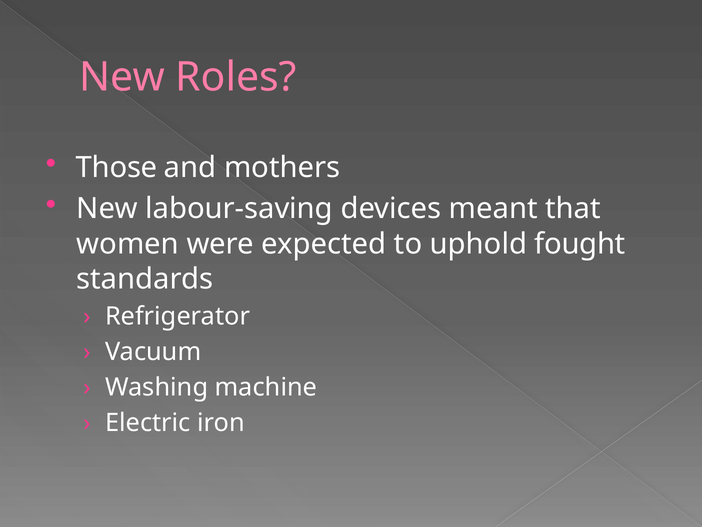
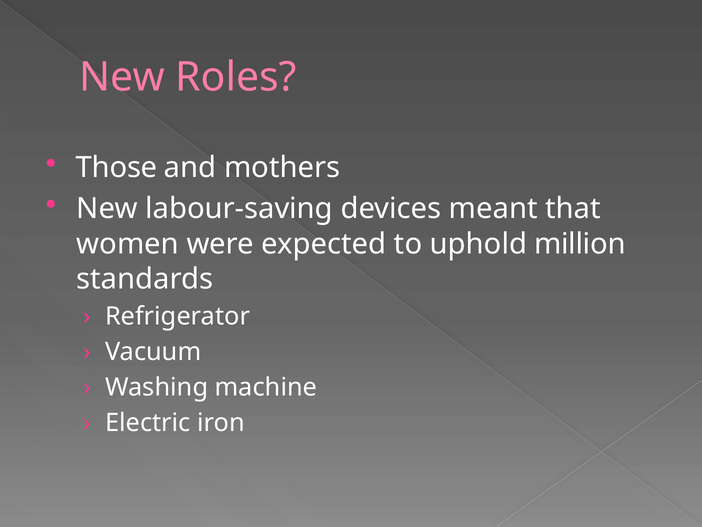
fought: fought -> million
